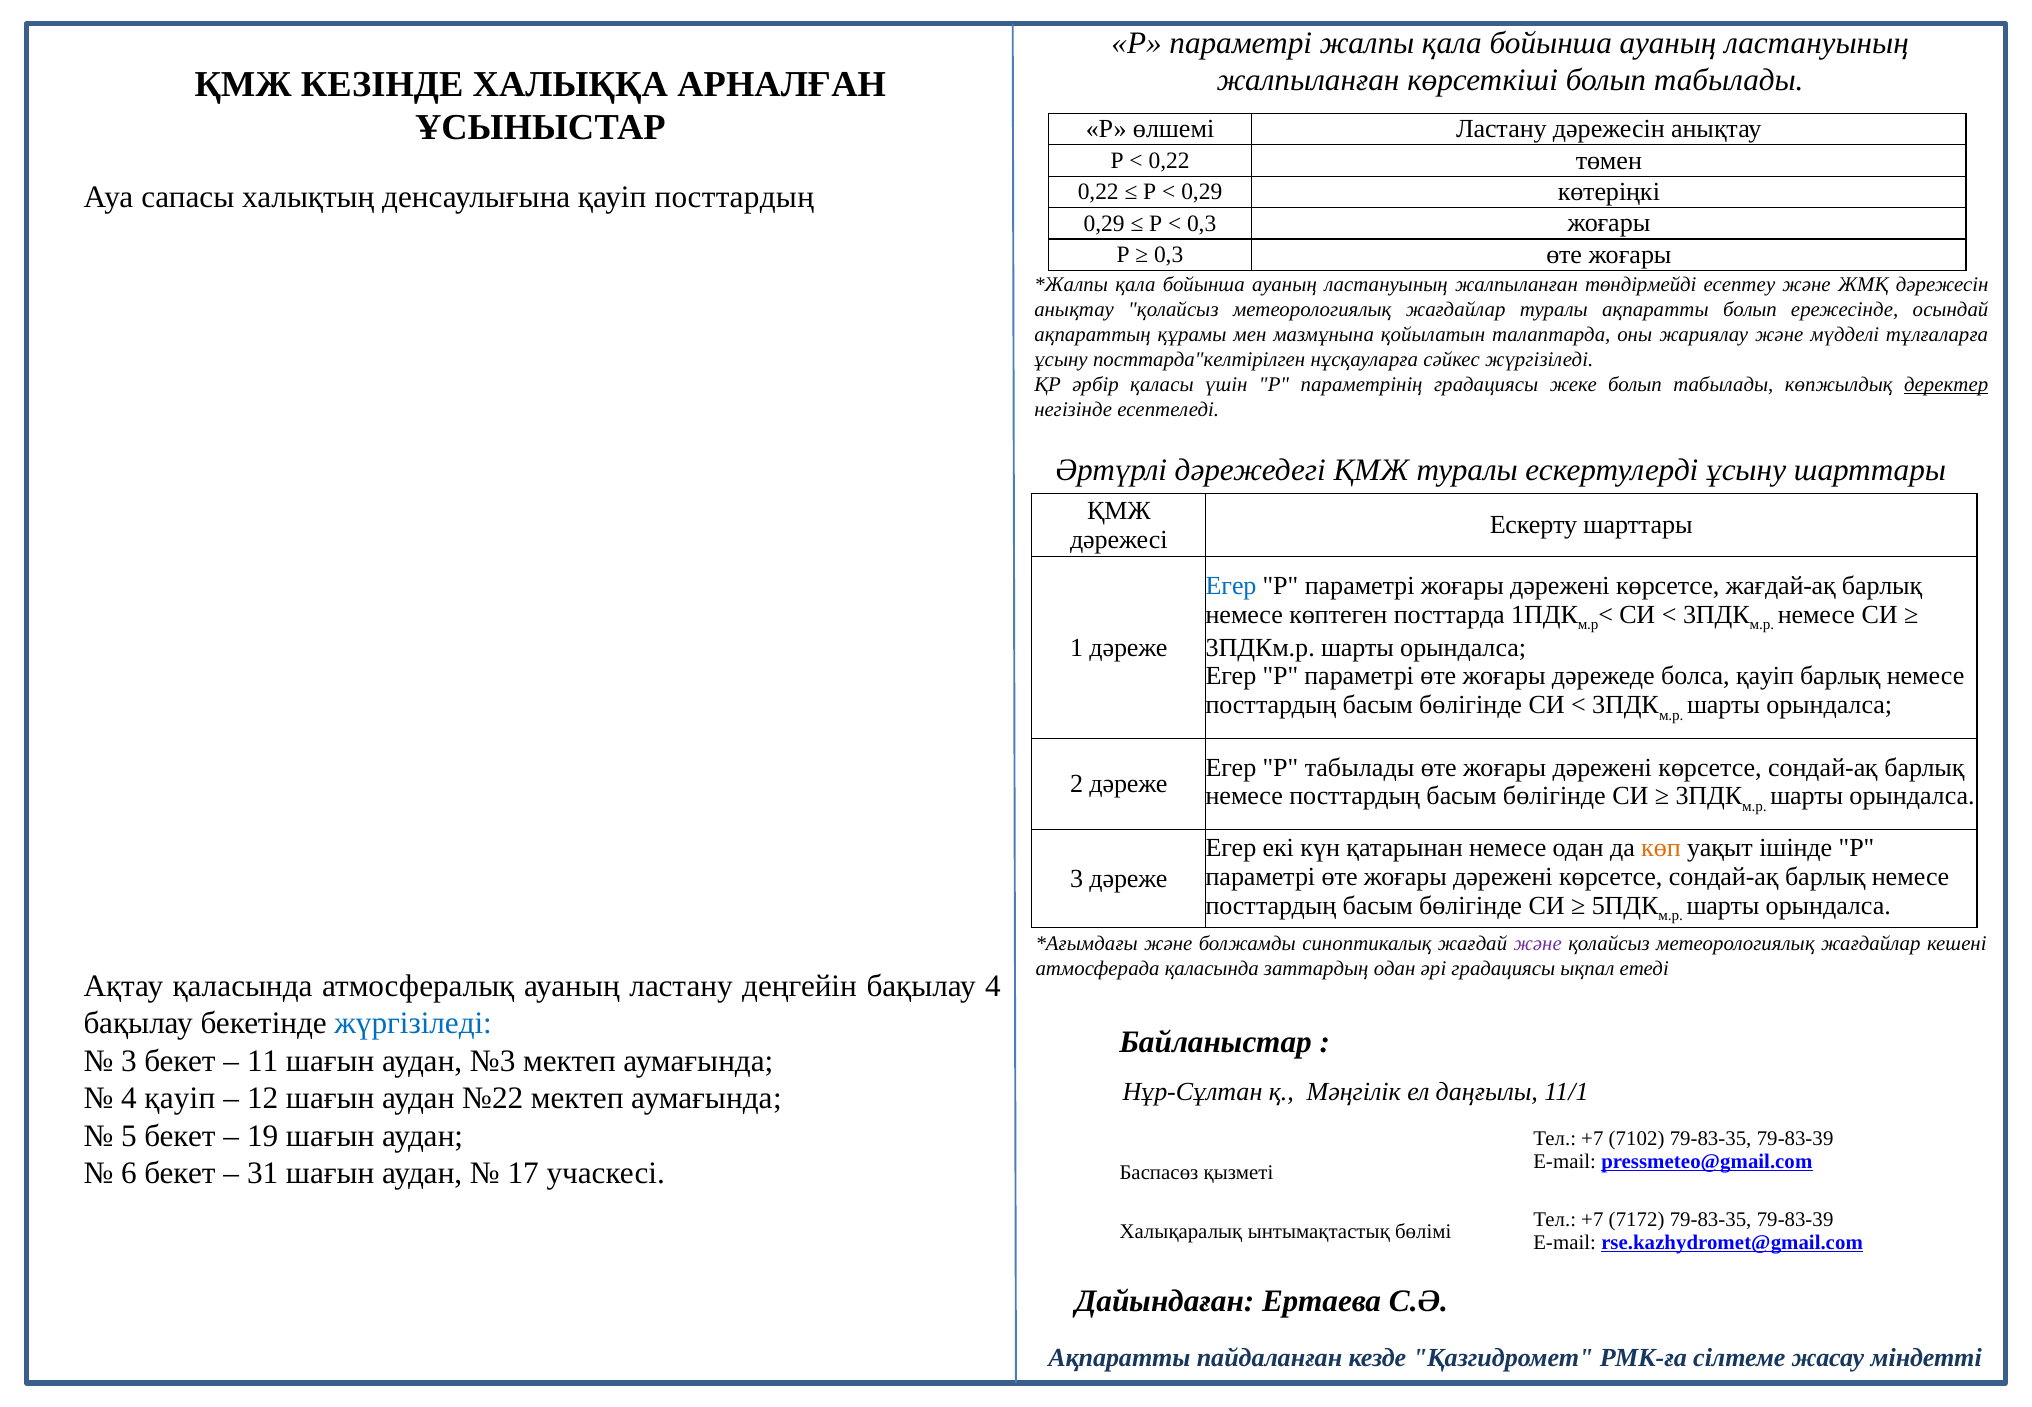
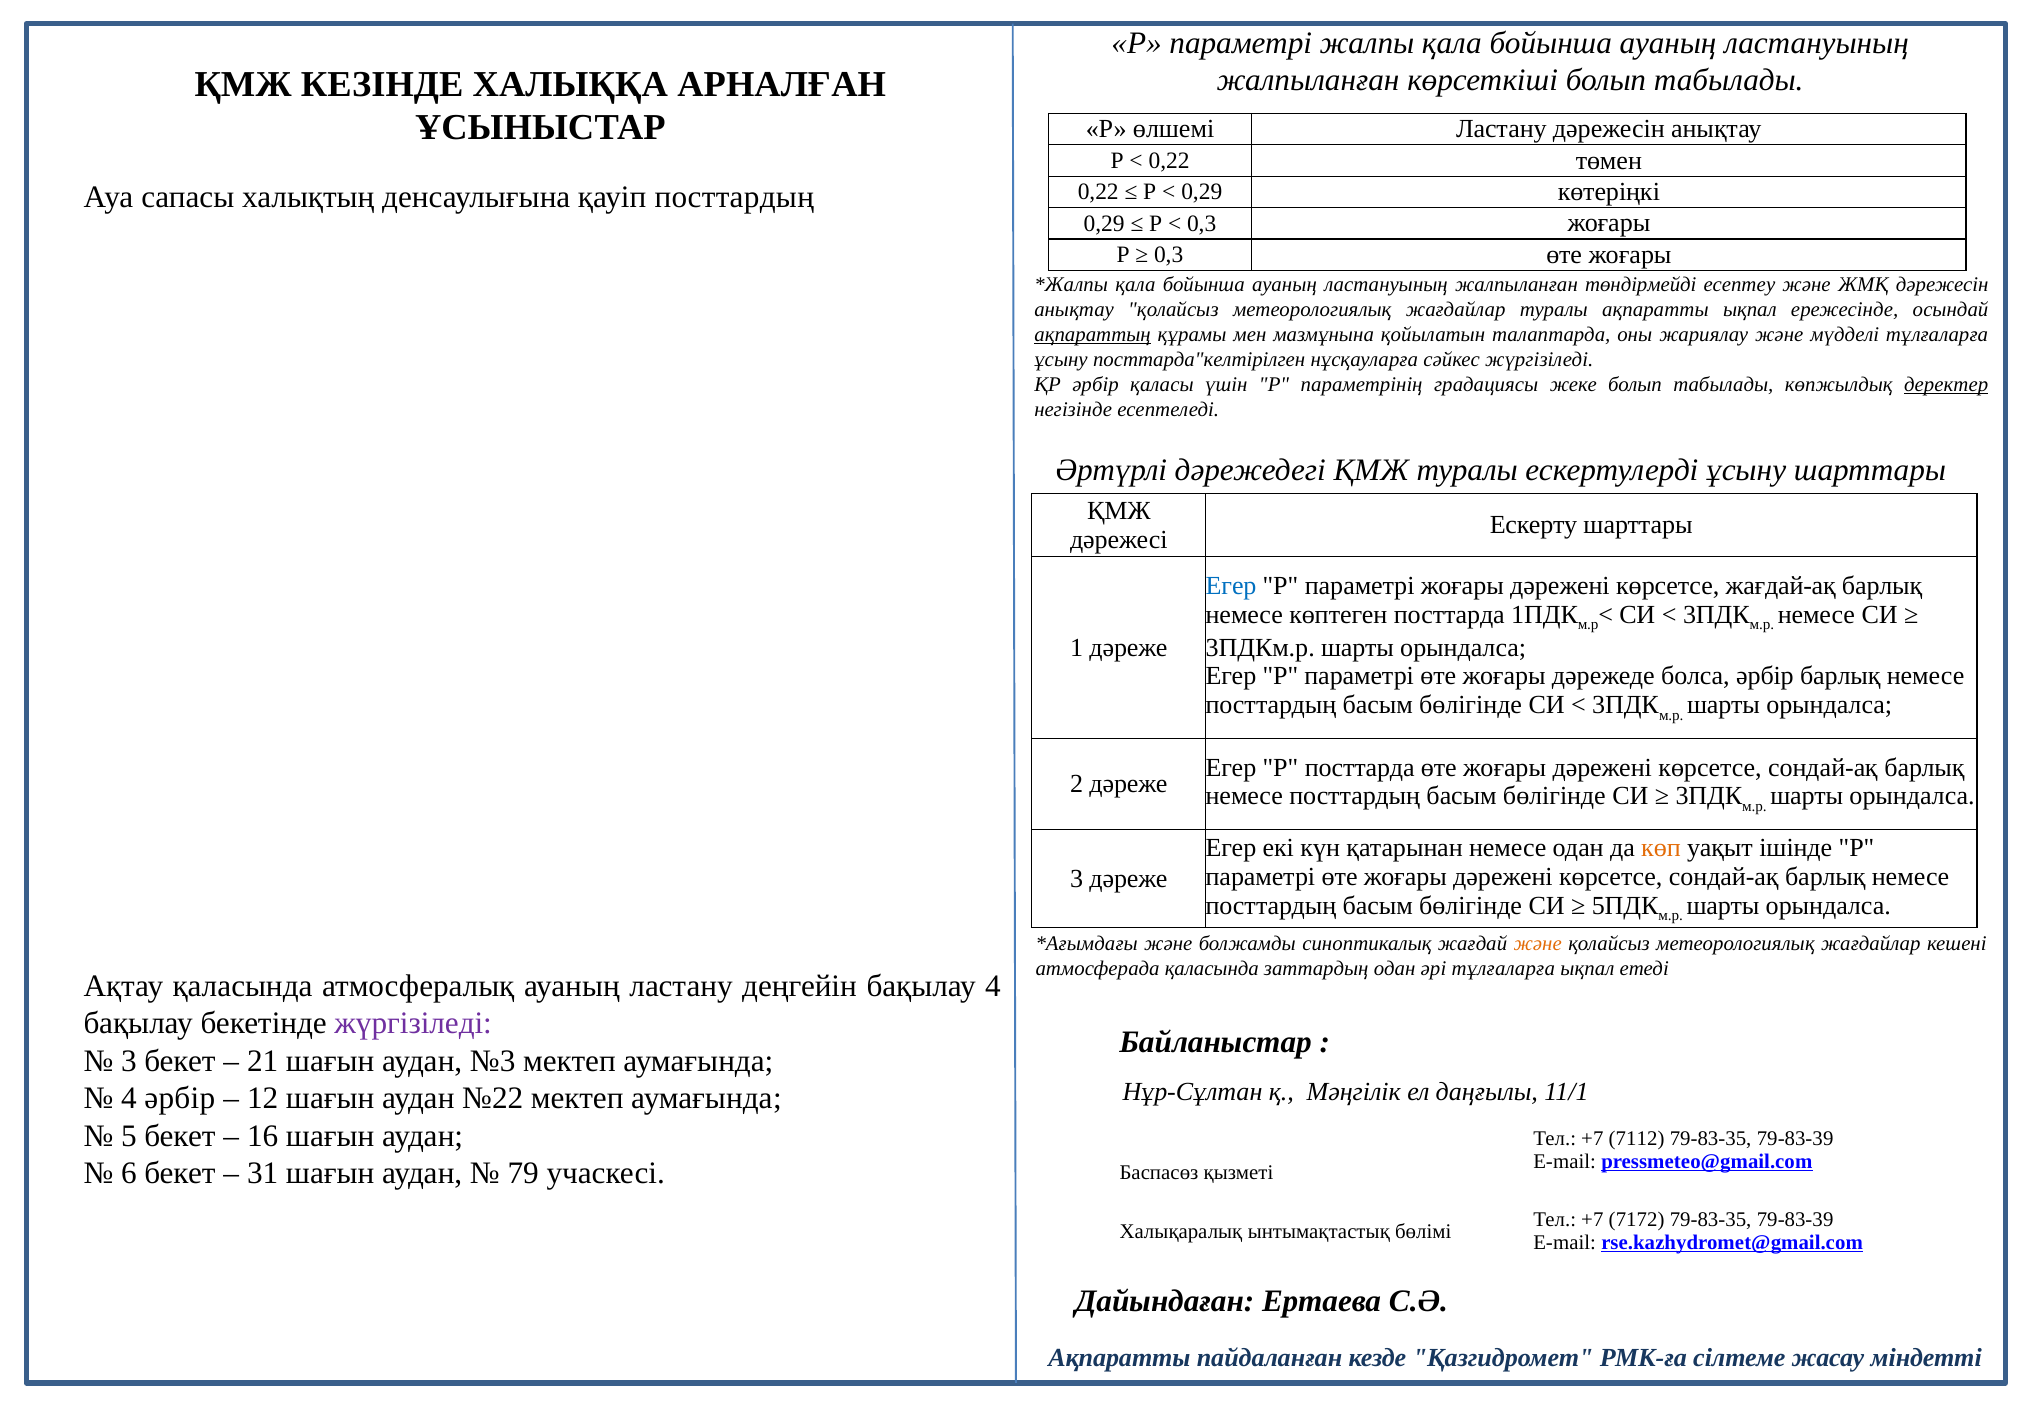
ақпаратты болып: болып -> ықпал
ақпараттың underline: none -> present
болса қауіп: қауіп -> әрбір
Р табылады: табылады -> посттарда
және at (1538, 943) colour: purple -> orange
әрі градациясы: градациясы -> тұлғаларға
жүргізіледі at (413, 1023) colour: blue -> purple
11: 11 -> 21
4 қауіп: қауіп -> әрбір
19: 19 -> 16
7102: 7102 -> 7112
17: 17 -> 79
